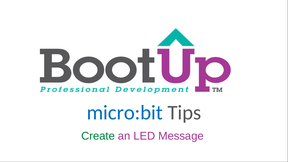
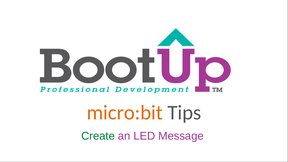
micro:bit colour: blue -> orange
